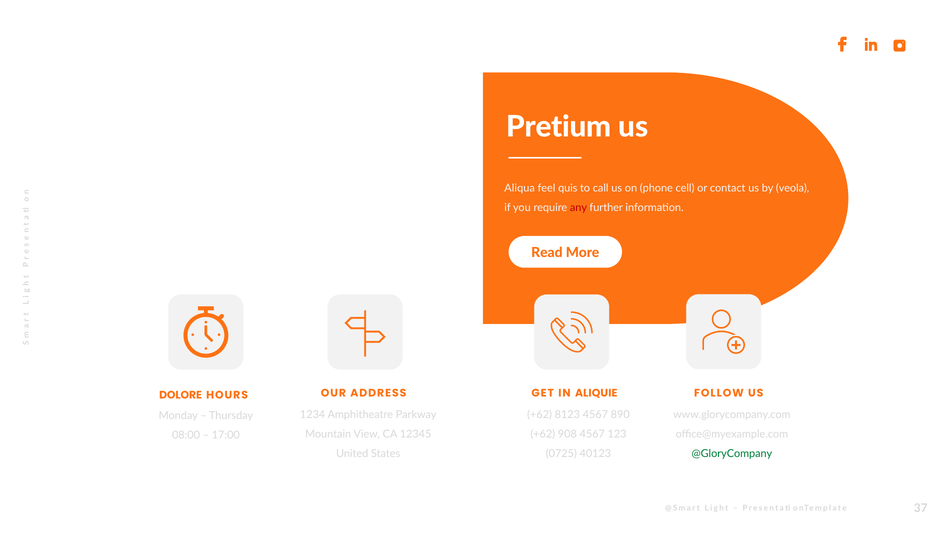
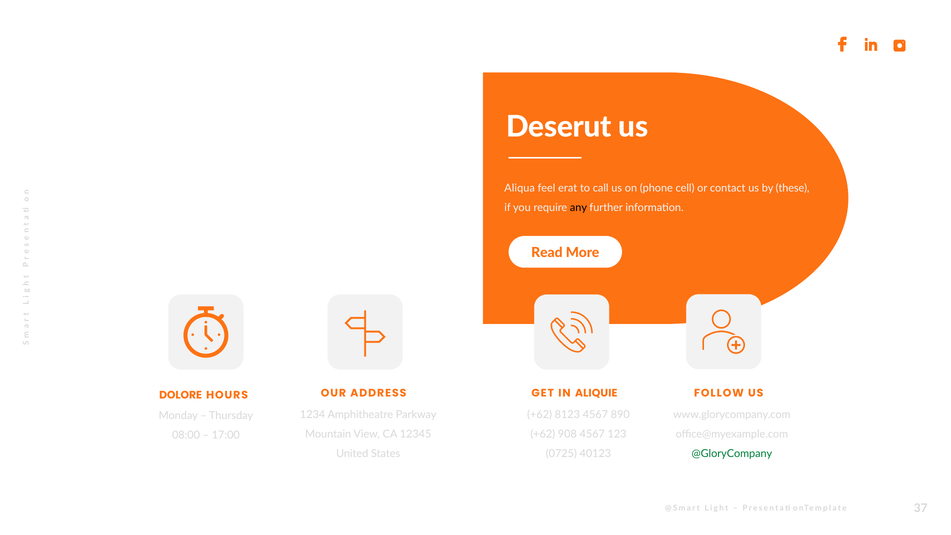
Pretium: Pretium -> Deserut
quis: quis -> erat
veola: veola -> these
any colour: red -> black
